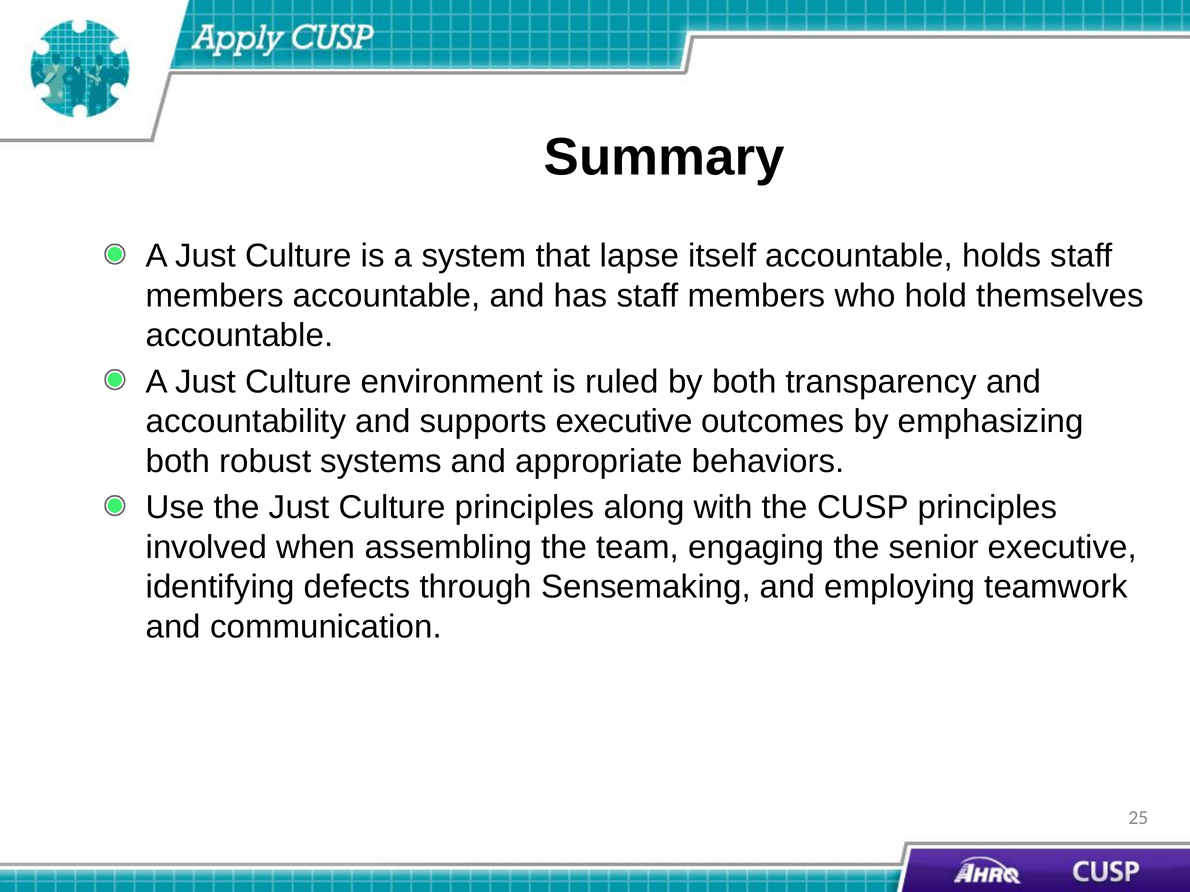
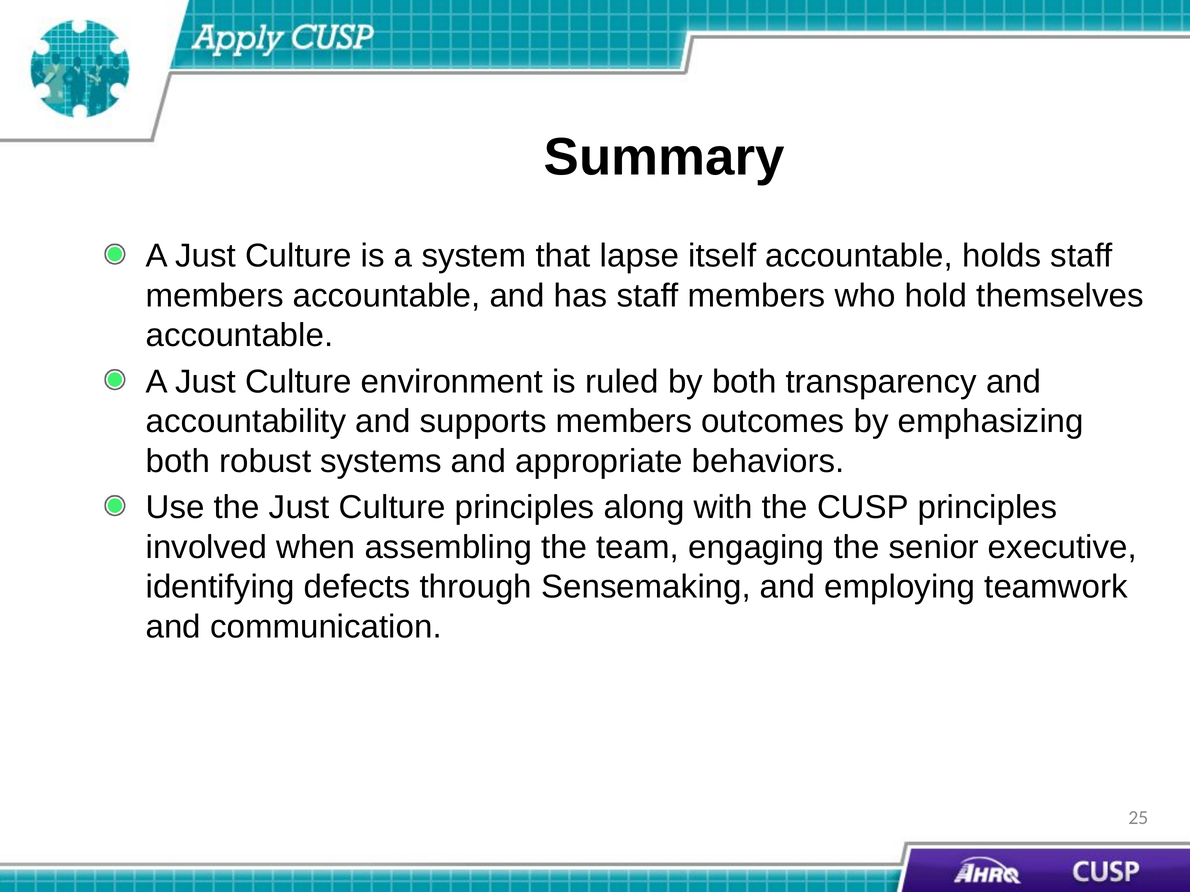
supports executive: executive -> members
